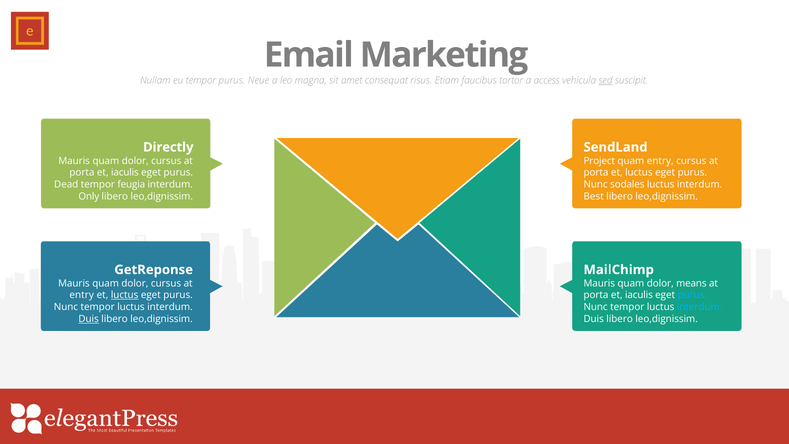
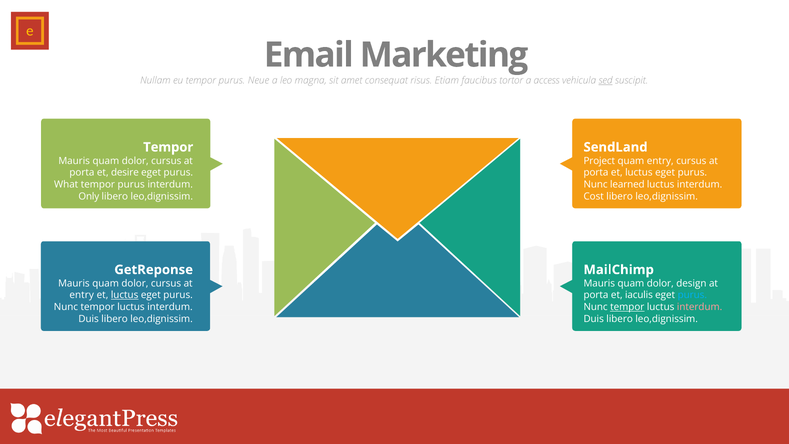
Directly at (168, 147): Directly -> Tempor
iaculis at (125, 173): iaculis -> desire
Dead: Dead -> What
feugia at (131, 184): feugia -> purus
sodales: sodales -> learned
Best: Best -> Cost
means: means -> design
tempor at (627, 307) underline: none -> present
interdum at (700, 307) colour: light blue -> pink
Duis at (89, 319) underline: present -> none
